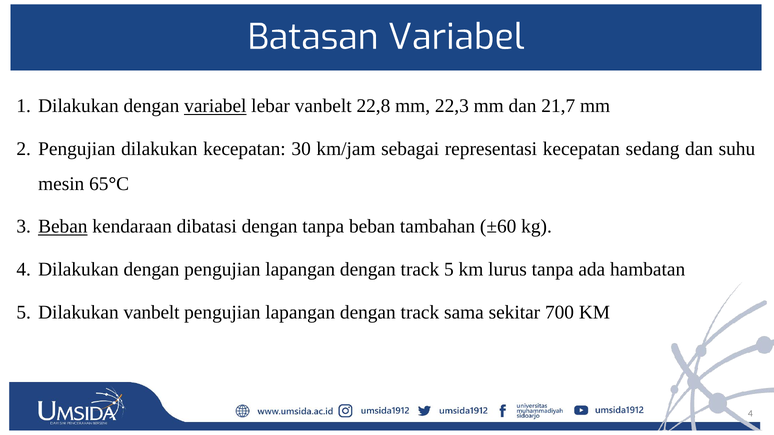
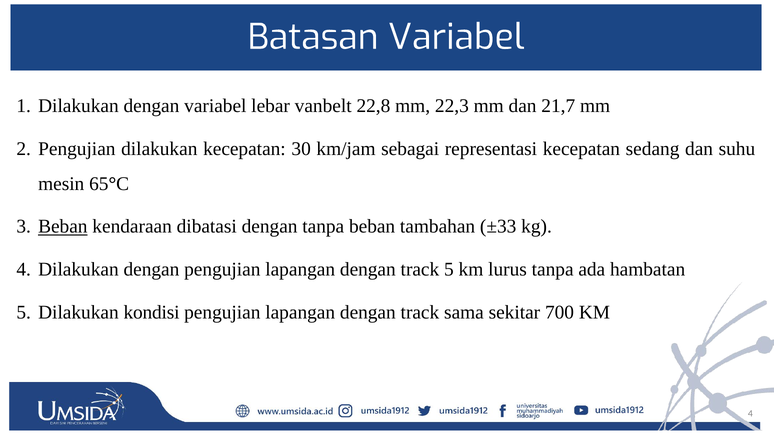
variabel at (215, 106) underline: present -> none
±60: ±60 -> ±33
Dilakukan vanbelt: vanbelt -> kondisi
